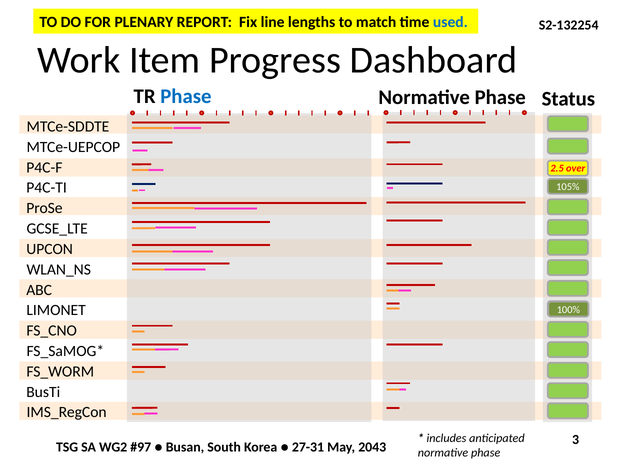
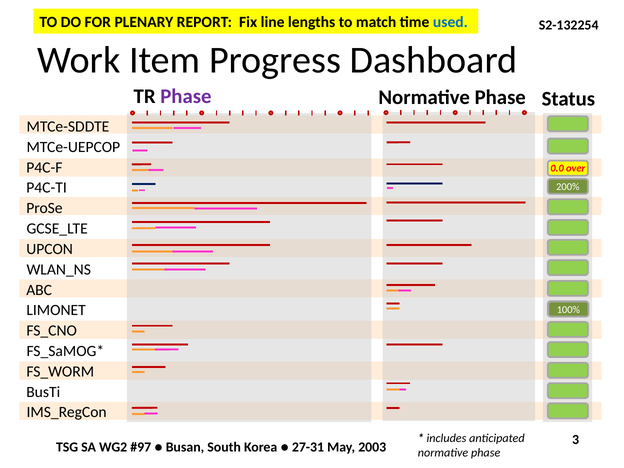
Phase at (186, 97) colour: blue -> purple
2.5: 2.5 -> 0.0
105%: 105% -> 200%
2043: 2043 -> 2003
